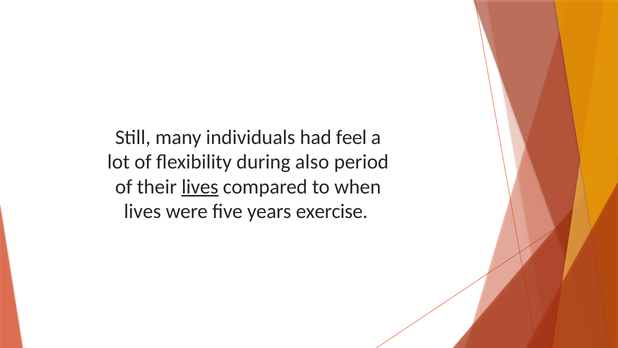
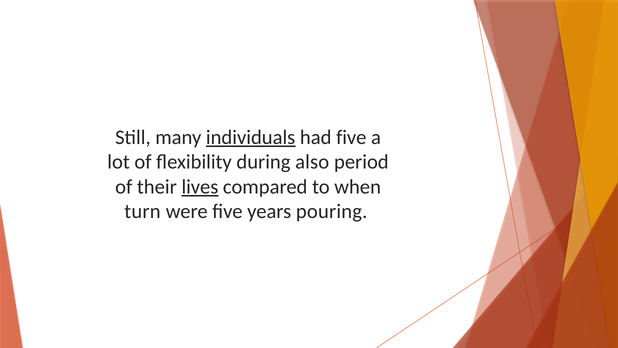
individuals underline: none -> present
had feel: feel -> five
lives at (143, 211): lives -> turn
exercise: exercise -> pouring
